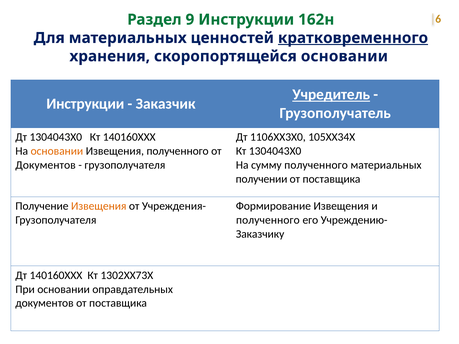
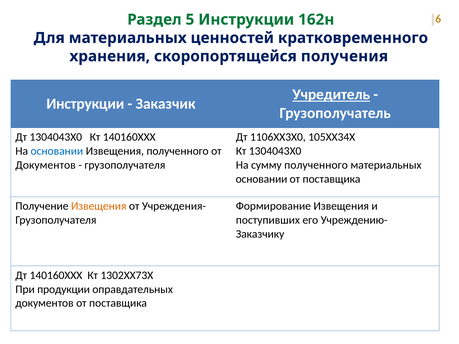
9: 9 -> 5
кратковременного underline: present -> none
скоропортящейся основании: основании -> получения
основании at (57, 151) colour: orange -> blue
получении at (262, 179): получении -> основании
полученного at (268, 220): полученного -> поступивших
При основании: основании -> продукции
